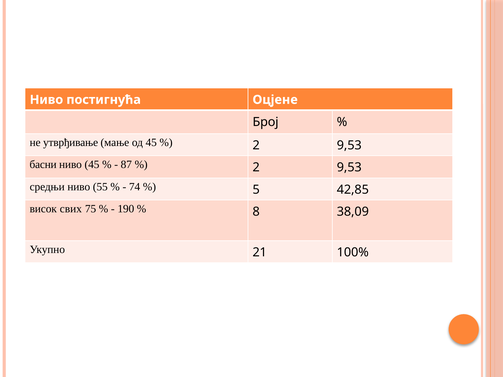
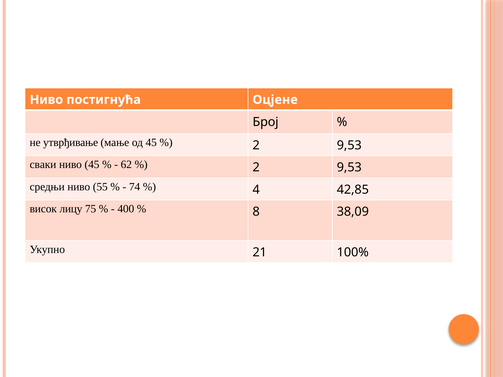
басни: басни -> сваки
87: 87 -> 62
5: 5 -> 4
свих: свих -> лицу
190: 190 -> 400
